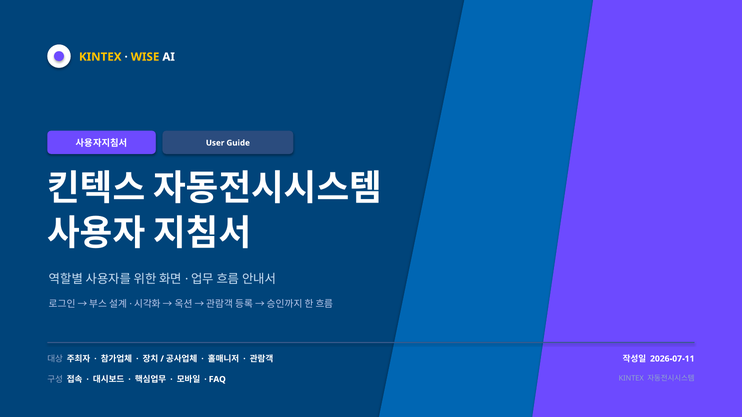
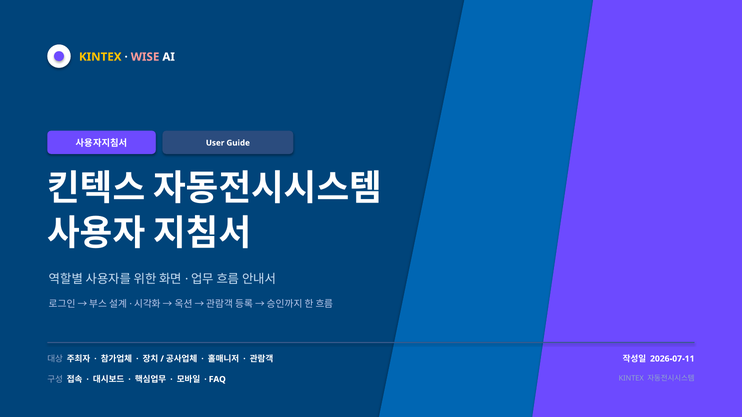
WISE colour: yellow -> pink
